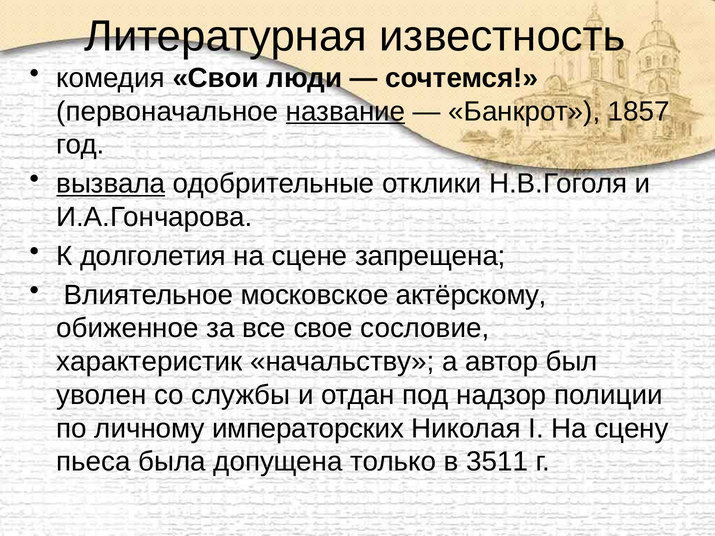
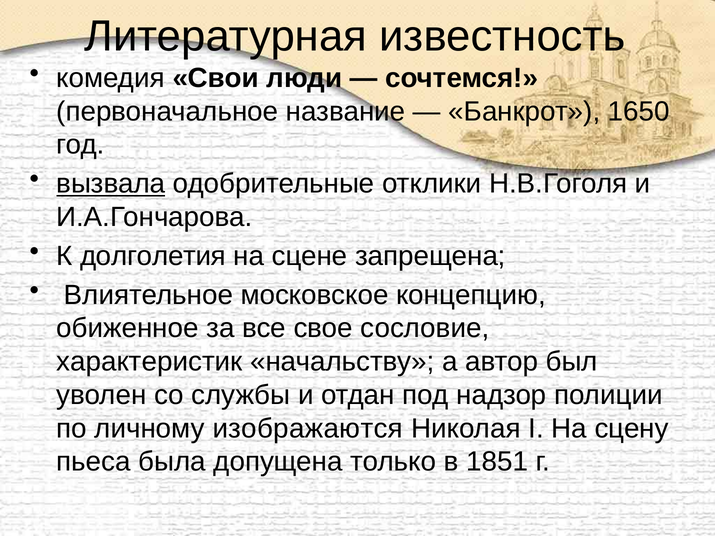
название underline: present -> none
1857: 1857 -> 1650
актёрскому: актёрскому -> концепцию
императорских: императорских -> изображаются
3511: 3511 -> 1851
